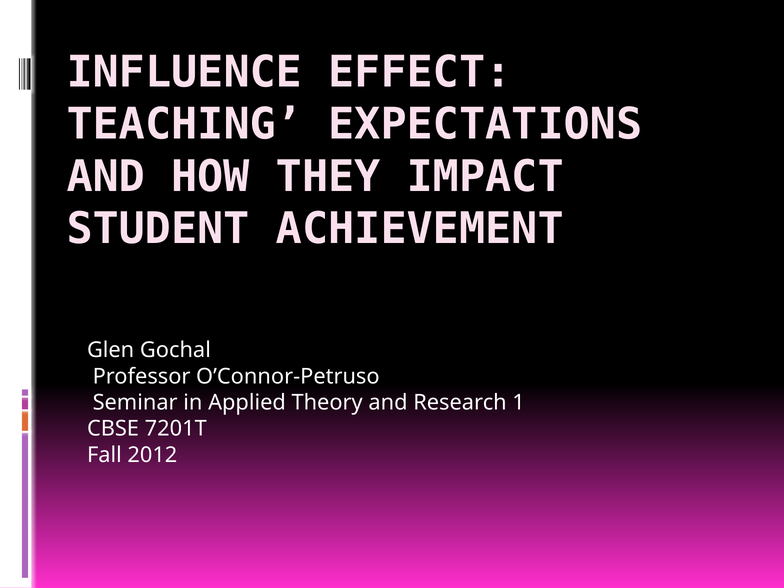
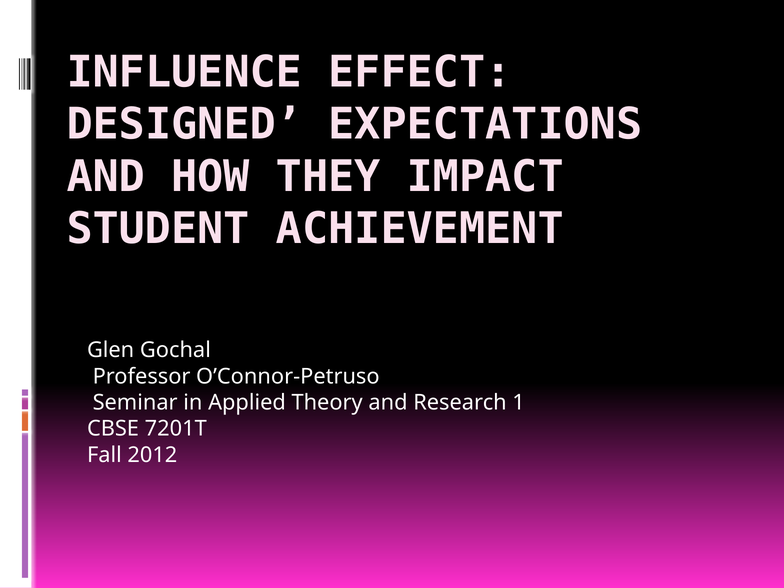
TEACHING: TEACHING -> DESIGNED
